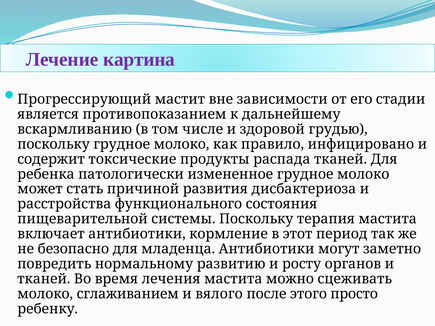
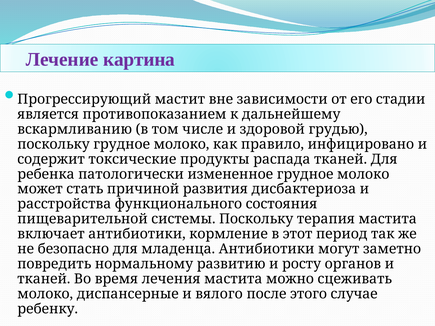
сглаживанием: сглаживанием -> диспансерные
просто: просто -> случае
